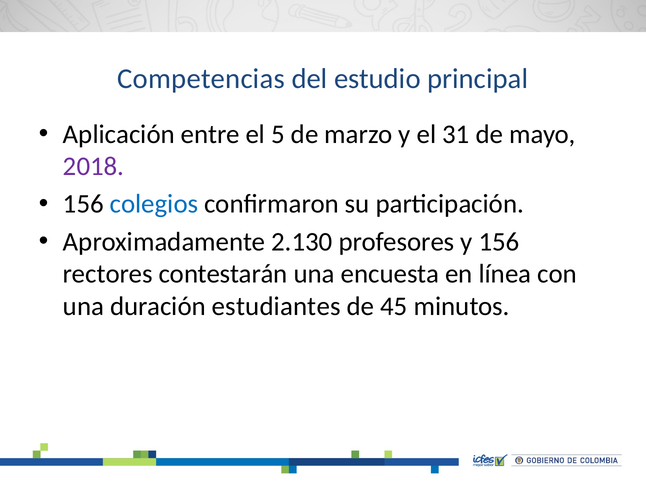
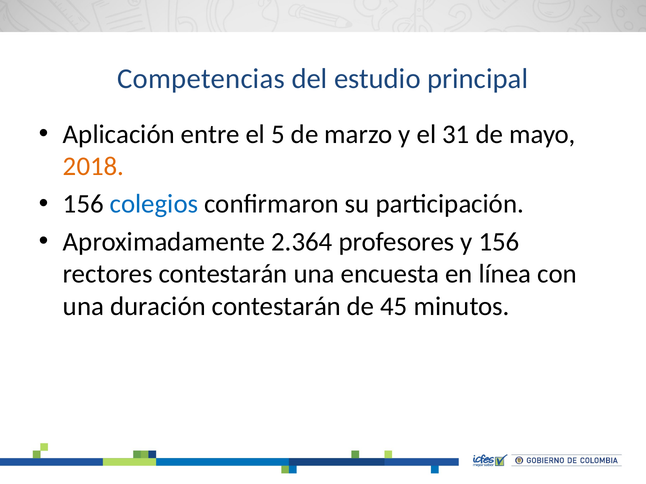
2018 colour: purple -> orange
2.130: 2.130 -> 2.364
duración estudiantes: estudiantes -> contestarán
